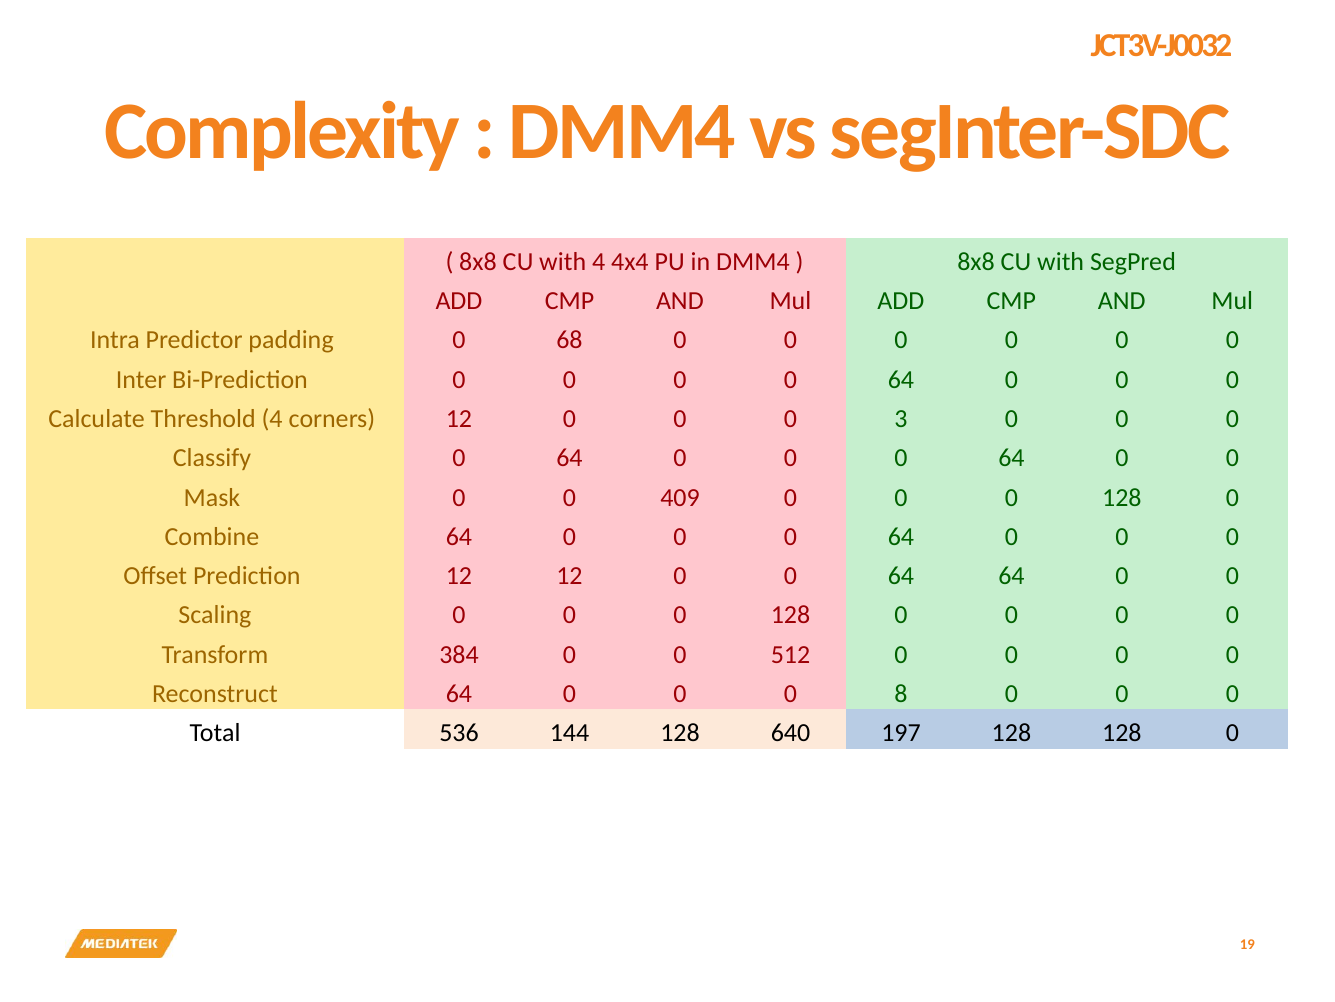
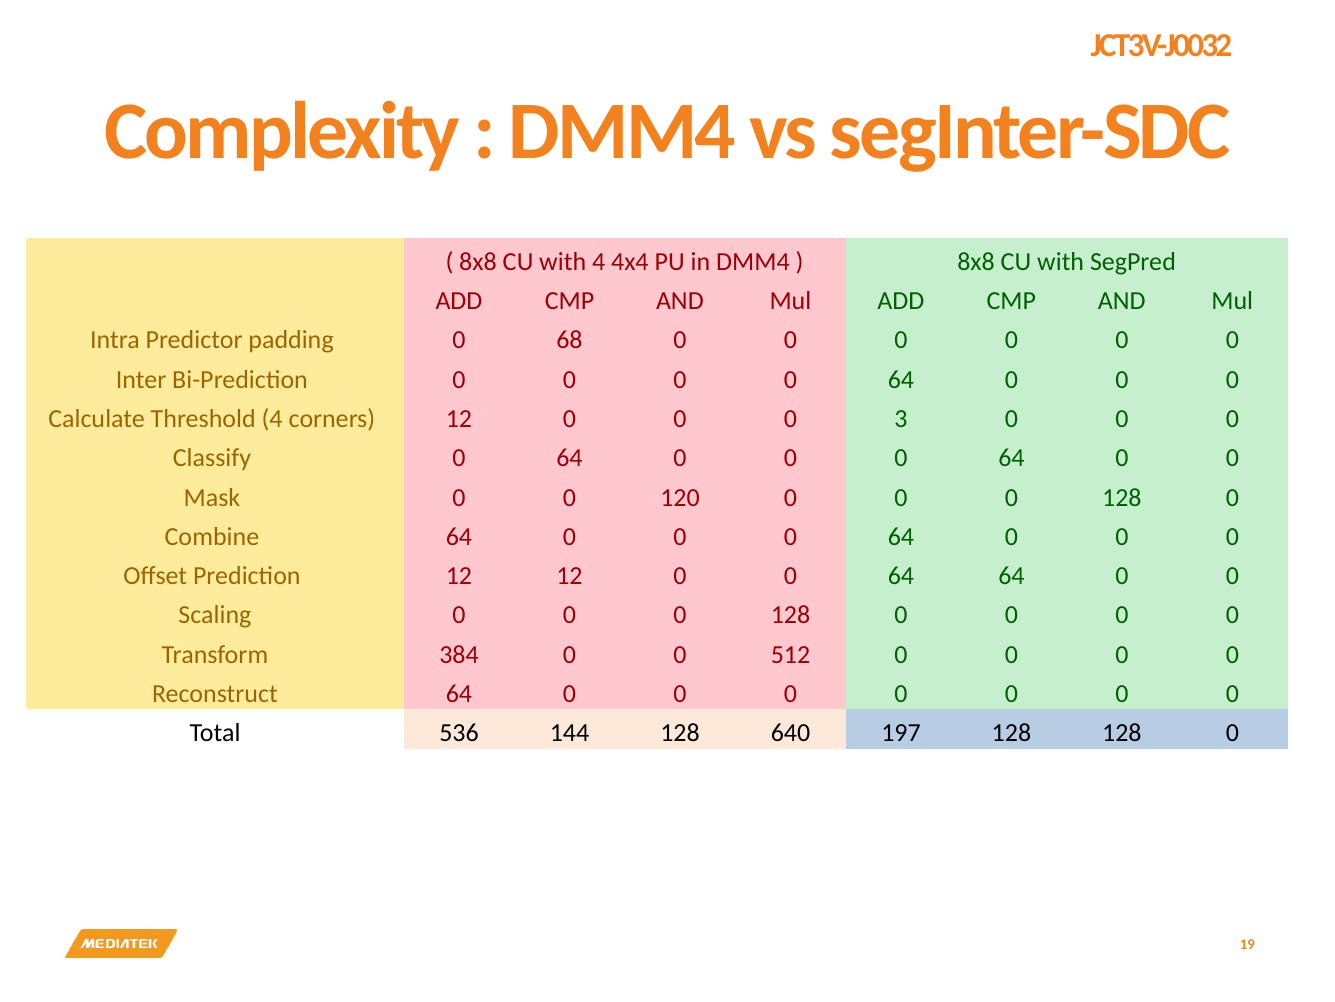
409: 409 -> 120
8 at (901, 693): 8 -> 0
